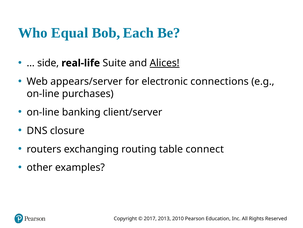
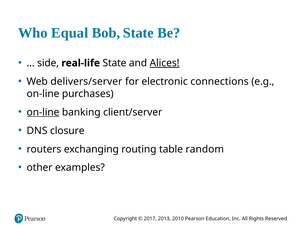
Bob Each: Each -> State
real-life Suite: Suite -> State
appears/server: appears/server -> delivers/server
on-line at (43, 112) underline: none -> present
connect: connect -> random
